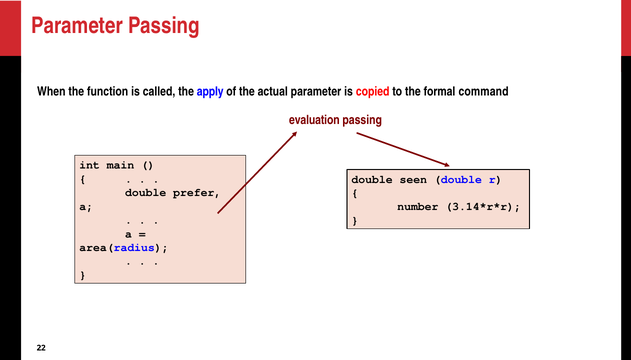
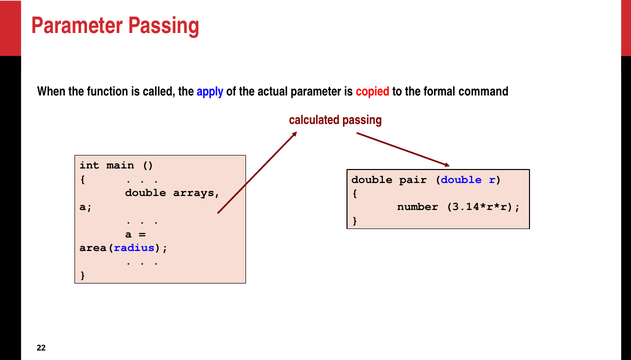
evaluation: evaluation -> calculated
seen: seen -> pair
prefer: prefer -> arrays
